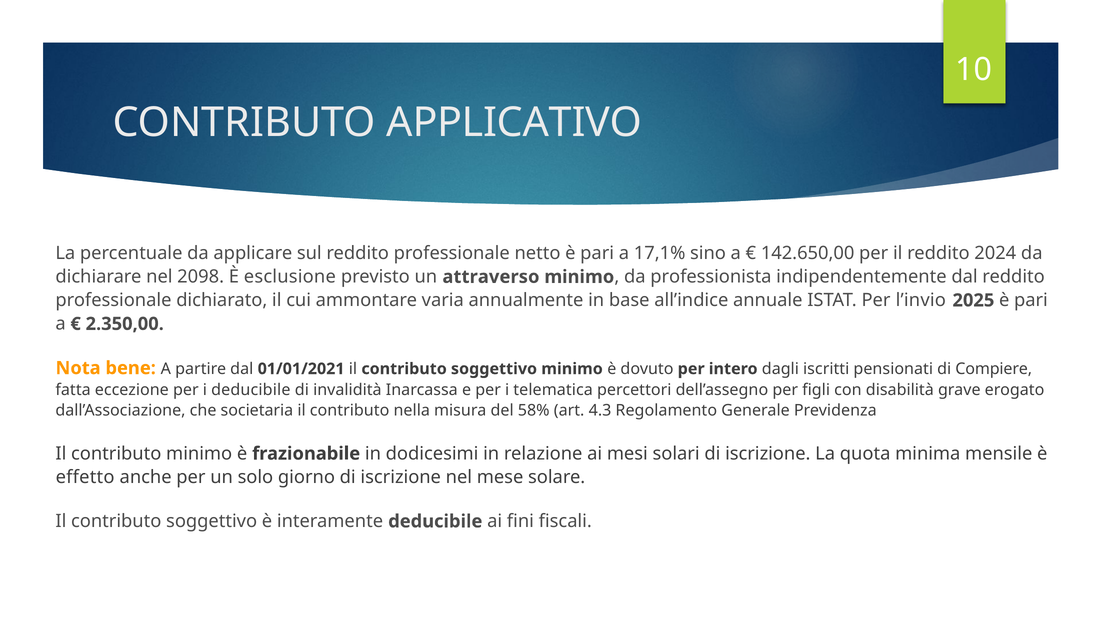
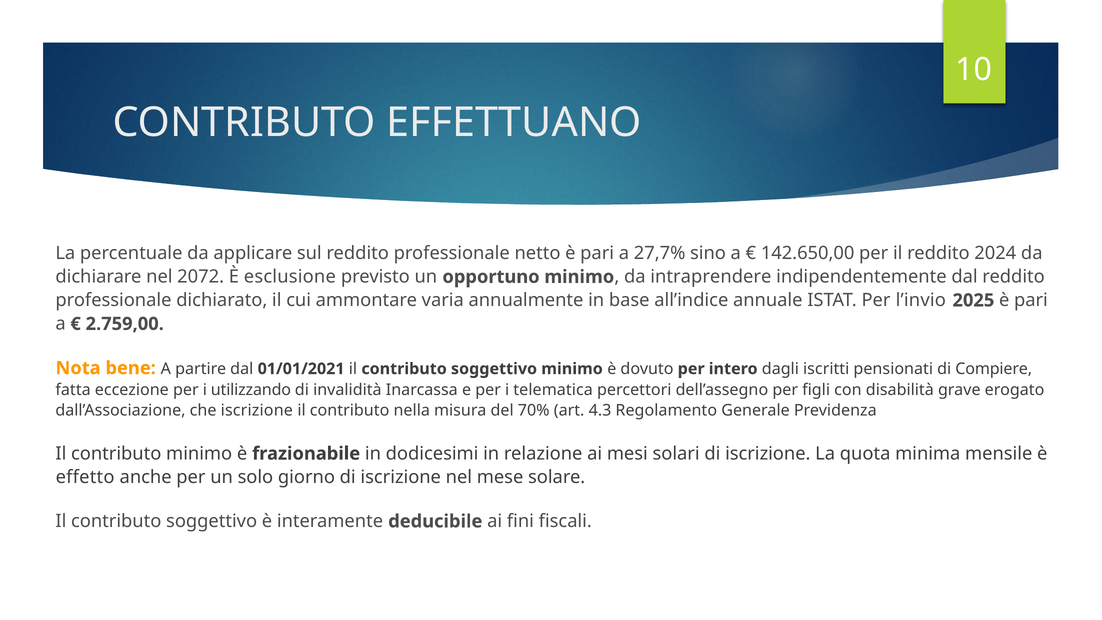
APPLICATIVO: APPLICATIVO -> EFFETTUANO
17,1%: 17,1% -> 27,7%
2098: 2098 -> 2072
attraverso: attraverso -> opportuno
professionista: professionista -> intraprendere
2.350,00: 2.350,00 -> 2.759,00
i deducibile: deducibile -> utilizzando
che societaria: societaria -> iscrizione
58%: 58% -> 70%
